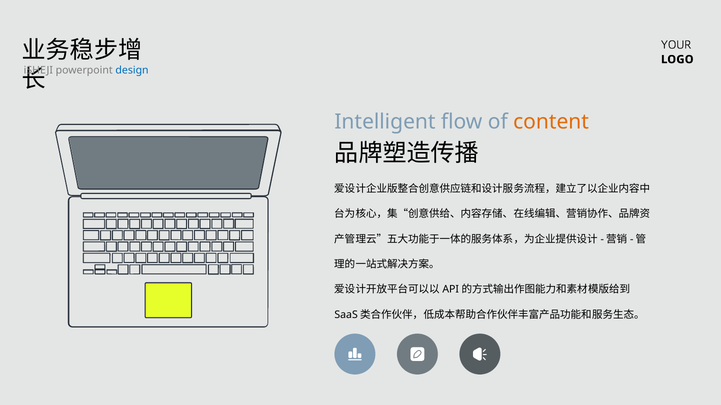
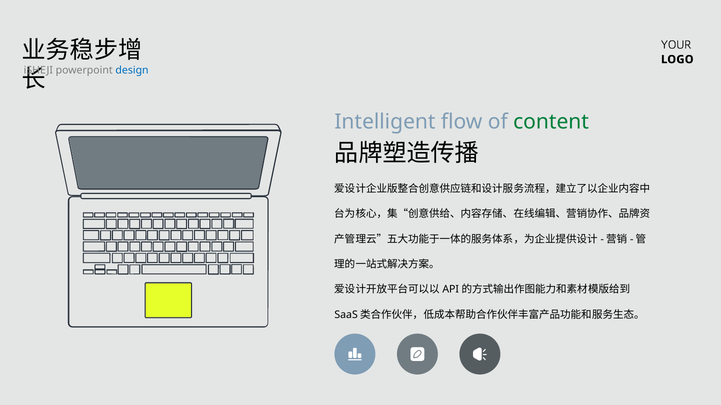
content colour: orange -> green
